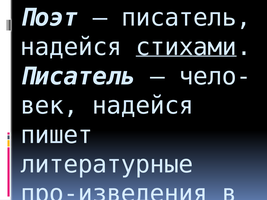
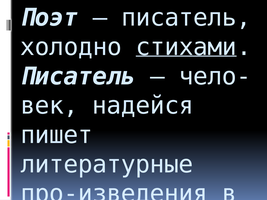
надейся at (71, 47): надейся -> холодно
